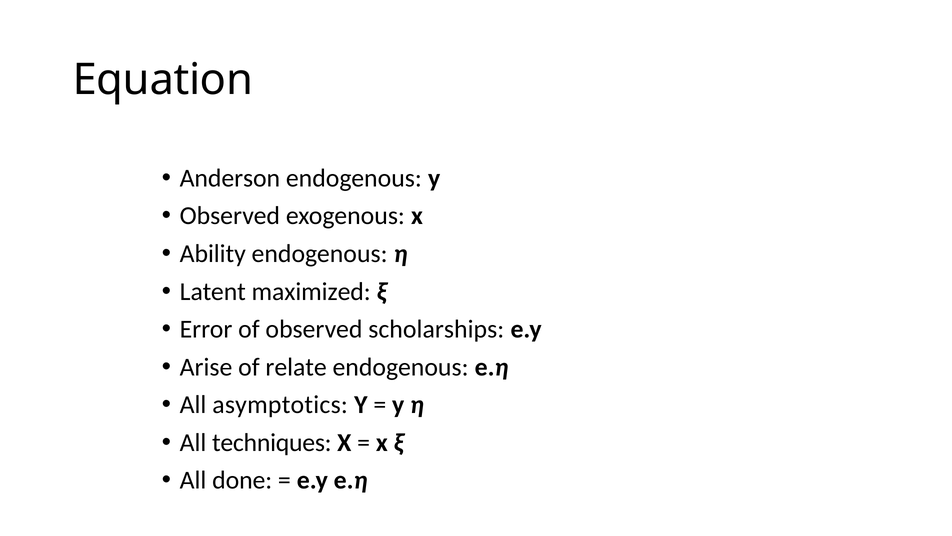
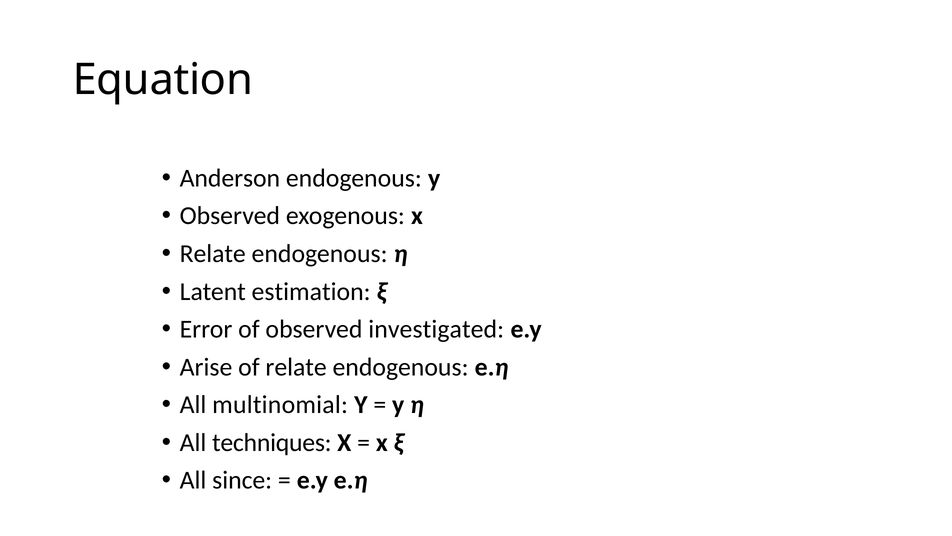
Ability at (213, 253): Ability -> Relate
maximized: maximized -> estimation
scholarships: scholarships -> investigated
asymptotics: asymptotics -> multinomial
done: done -> since
